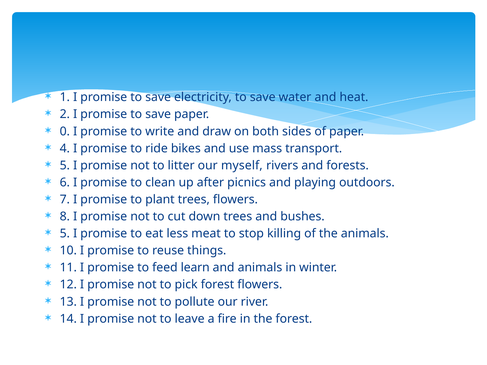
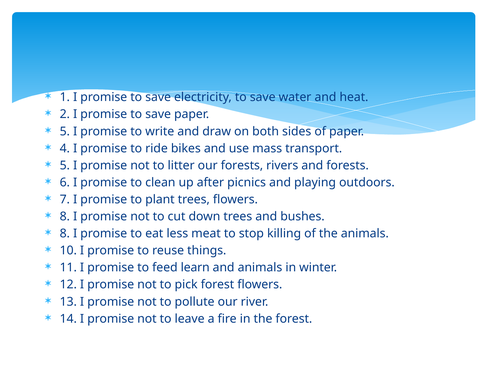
0 at (65, 131): 0 -> 5
our myself: myself -> forests
5 at (65, 234): 5 -> 8
